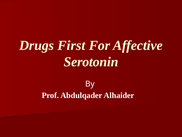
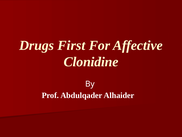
Serotonin: Serotonin -> Clonidine
